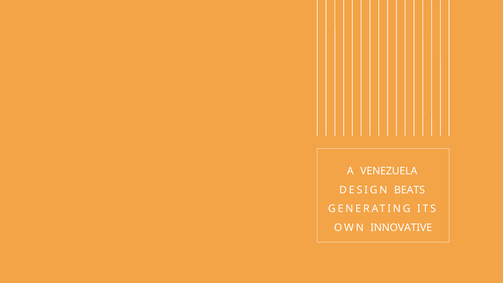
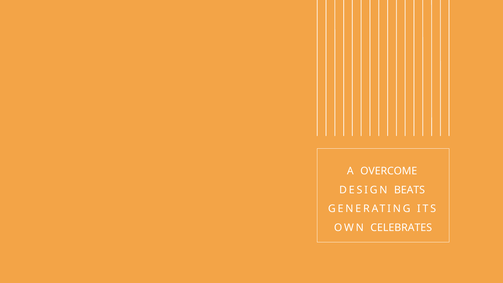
VENEZUELA: VENEZUELA -> OVERCOME
INNOVATIVE: INNOVATIVE -> CELEBRATES
